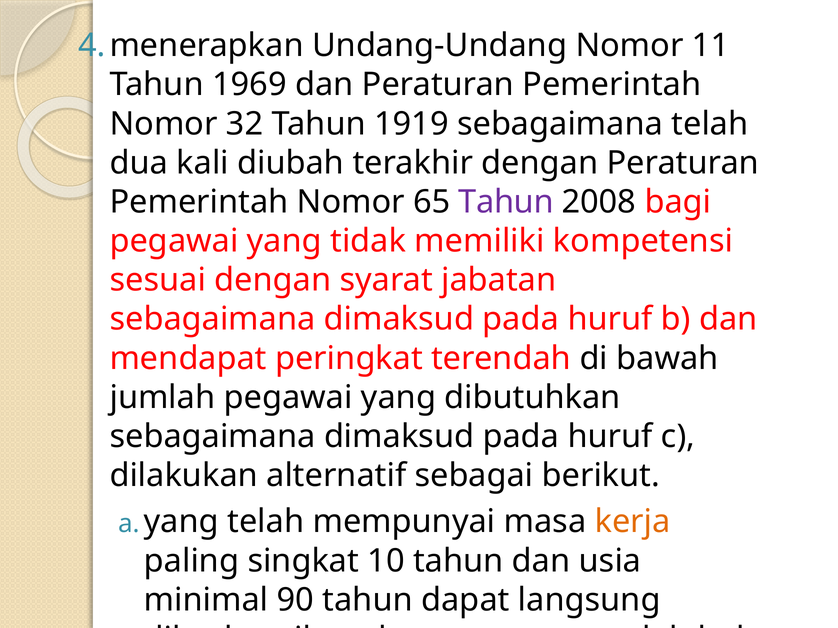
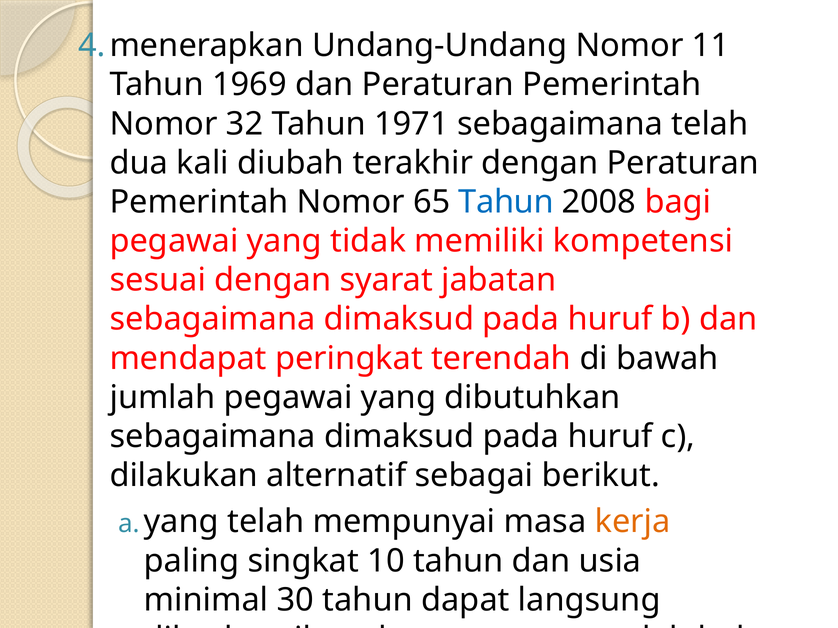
1919: 1919 -> 1971
Tahun at (506, 202) colour: purple -> blue
90: 90 -> 30
